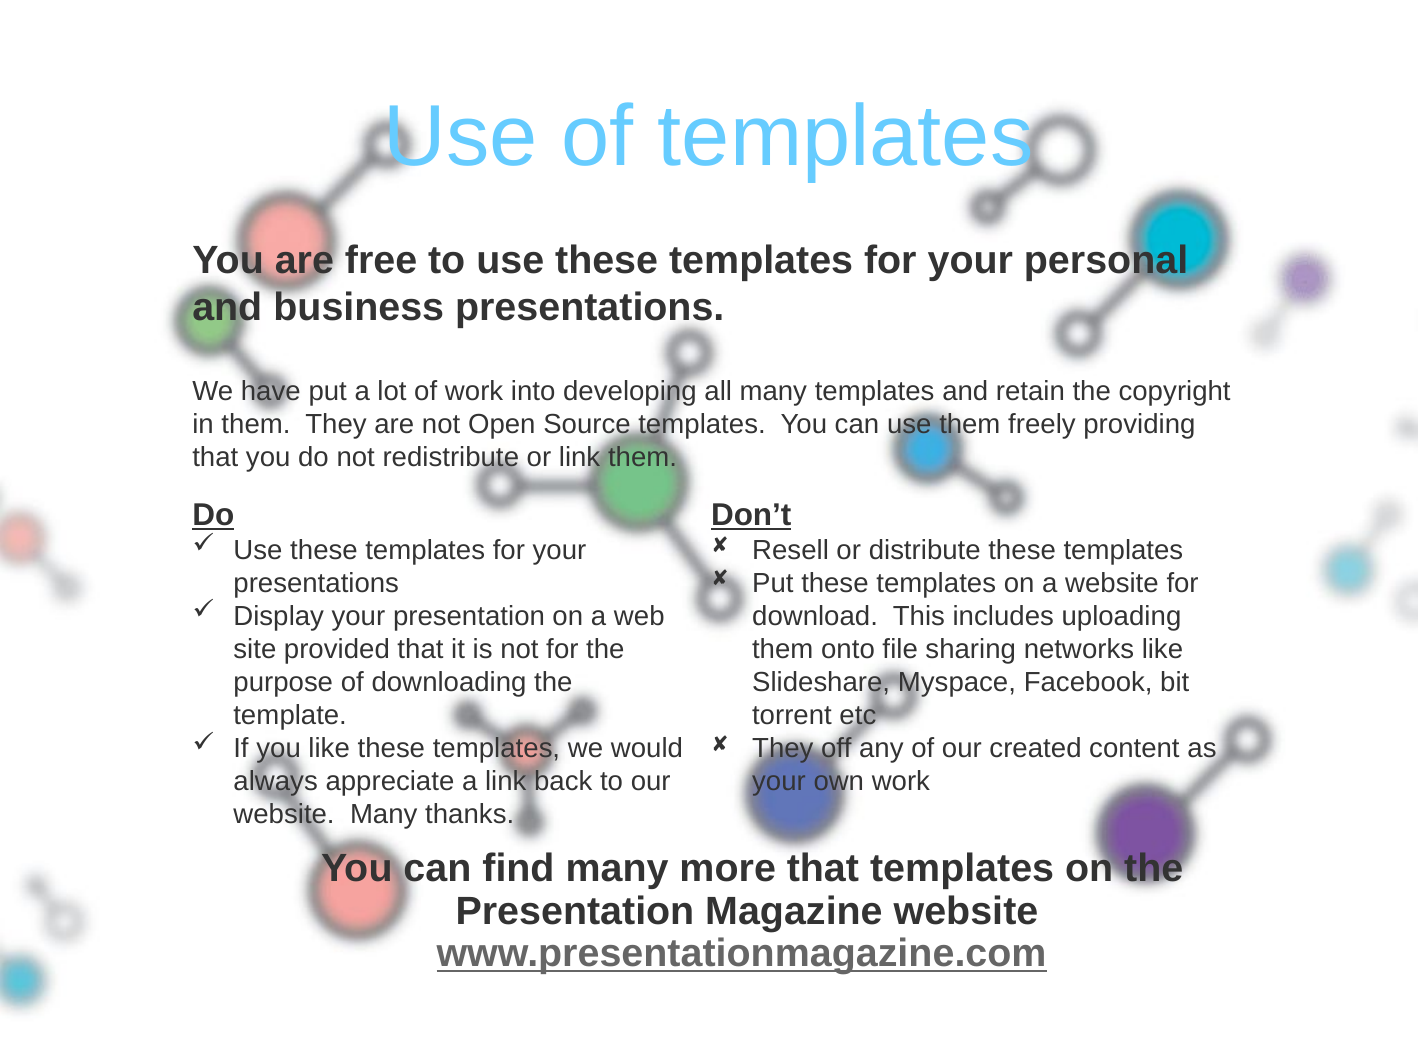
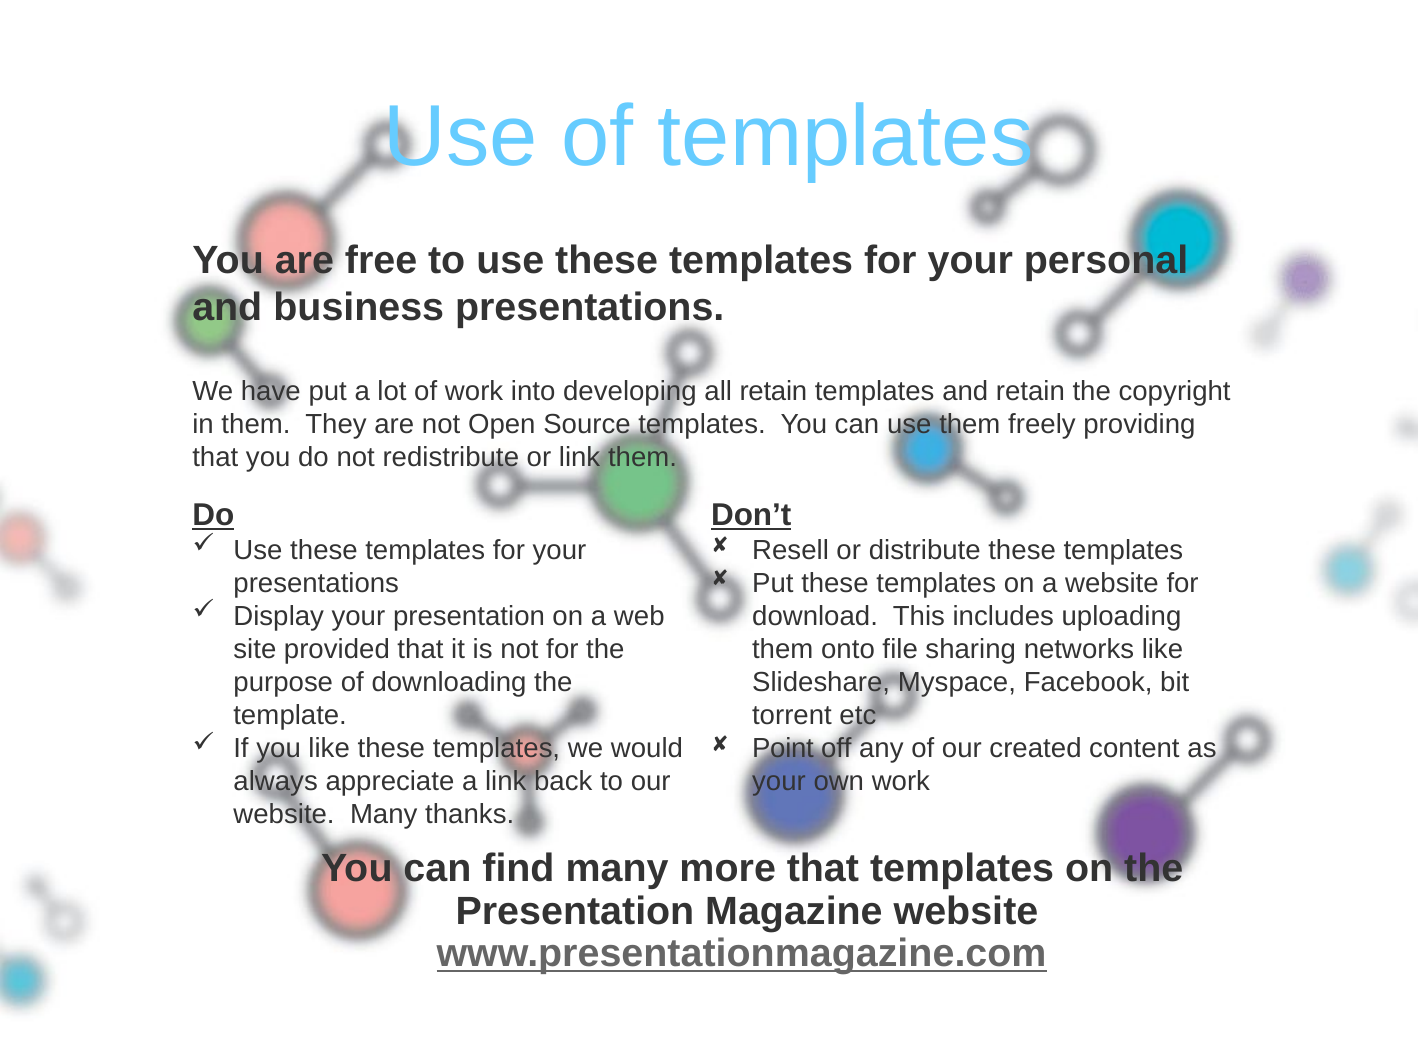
all many: many -> retain
They at (783, 749): They -> Point
